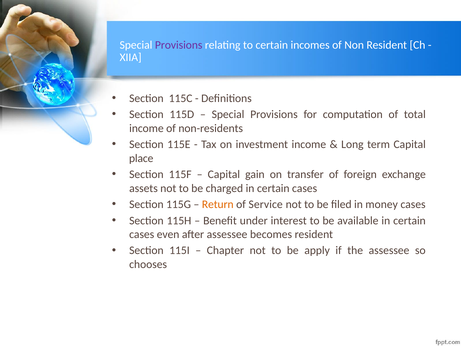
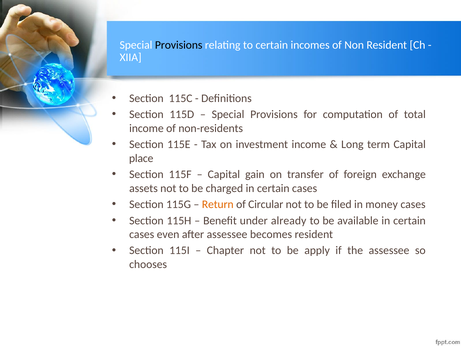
Provisions at (179, 45) colour: purple -> black
Service: Service -> Circular
interest: interest -> already
